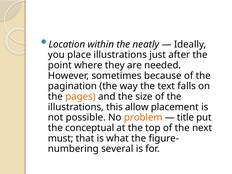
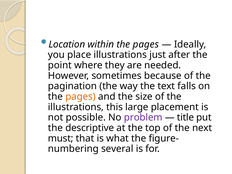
within the neatly: neatly -> pages
allow: allow -> large
problem colour: orange -> purple
conceptual: conceptual -> descriptive
